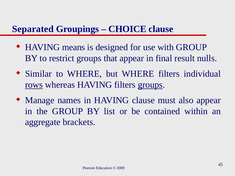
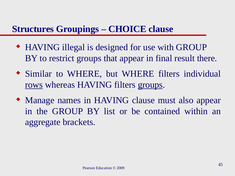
Separated: Separated -> Structures
means: means -> illegal
nulls: nulls -> there
